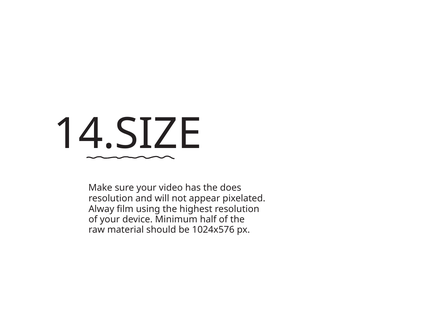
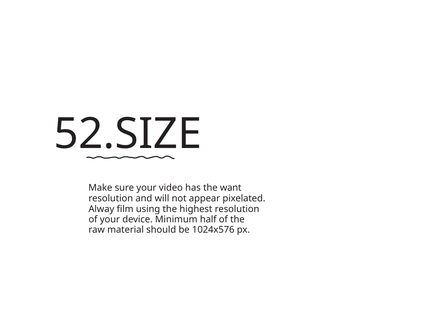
14.SIZE: 14.SIZE -> 52.SIZE
does: does -> want
